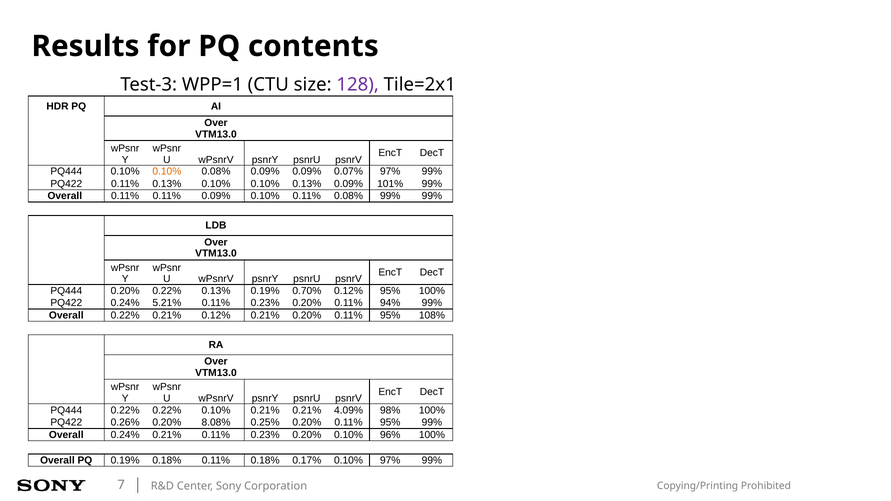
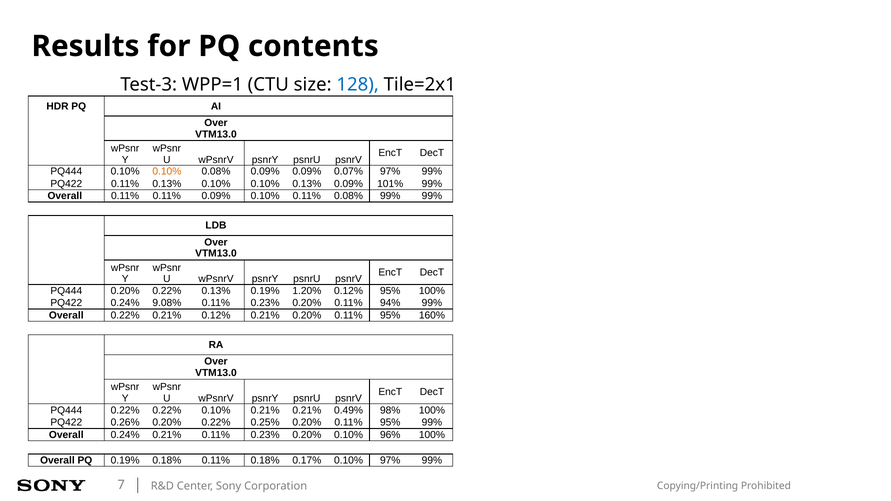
128 colour: purple -> blue
0.70%: 0.70% -> 1.20%
5.21%: 5.21% -> 9.08%
108%: 108% -> 160%
4.09%: 4.09% -> 0.49%
0.26% 0.20% 8.08%: 8.08% -> 0.22%
